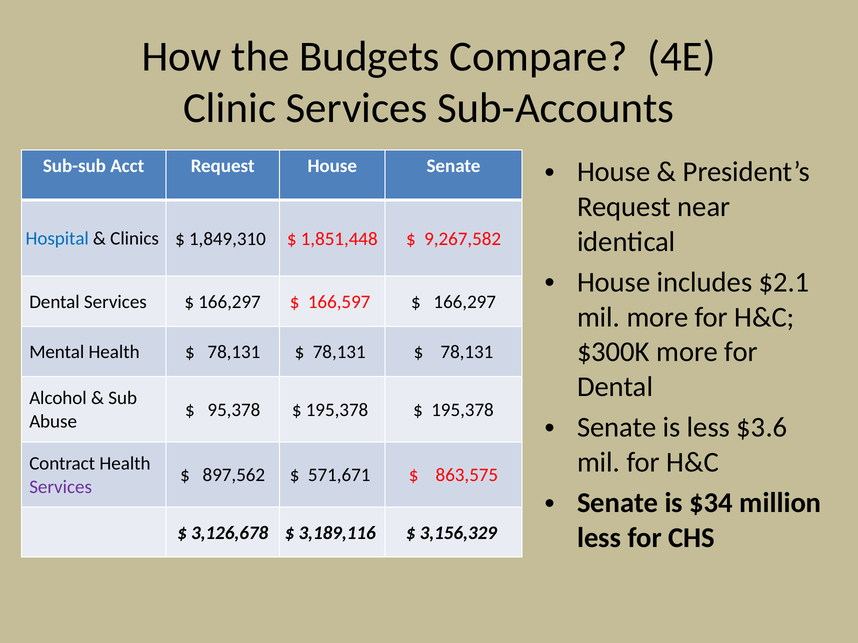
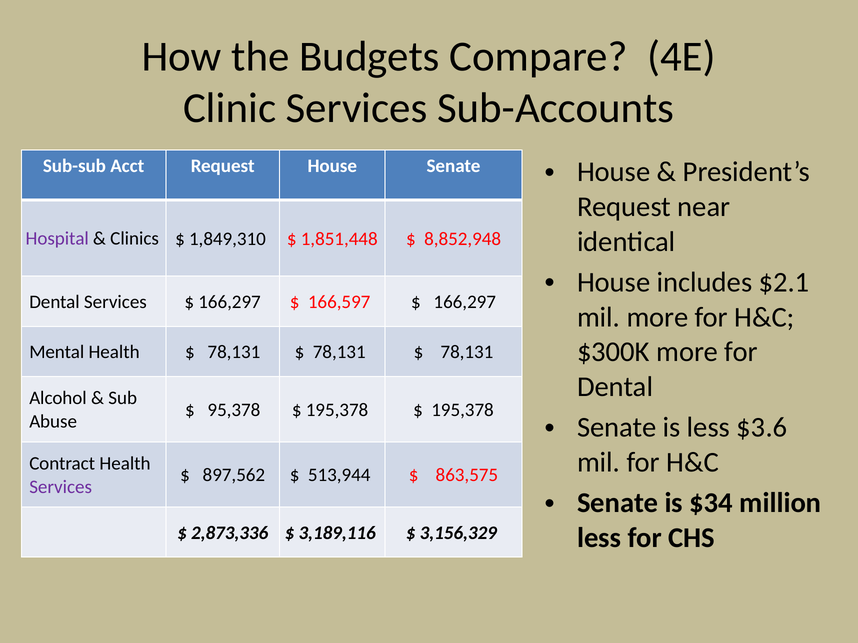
Hospital colour: blue -> purple
9,267,582: 9,267,582 -> 8,852,948
571,671: 571,671 -> 513,944
3,126,678: 3,126,678 -> 2,873,336
